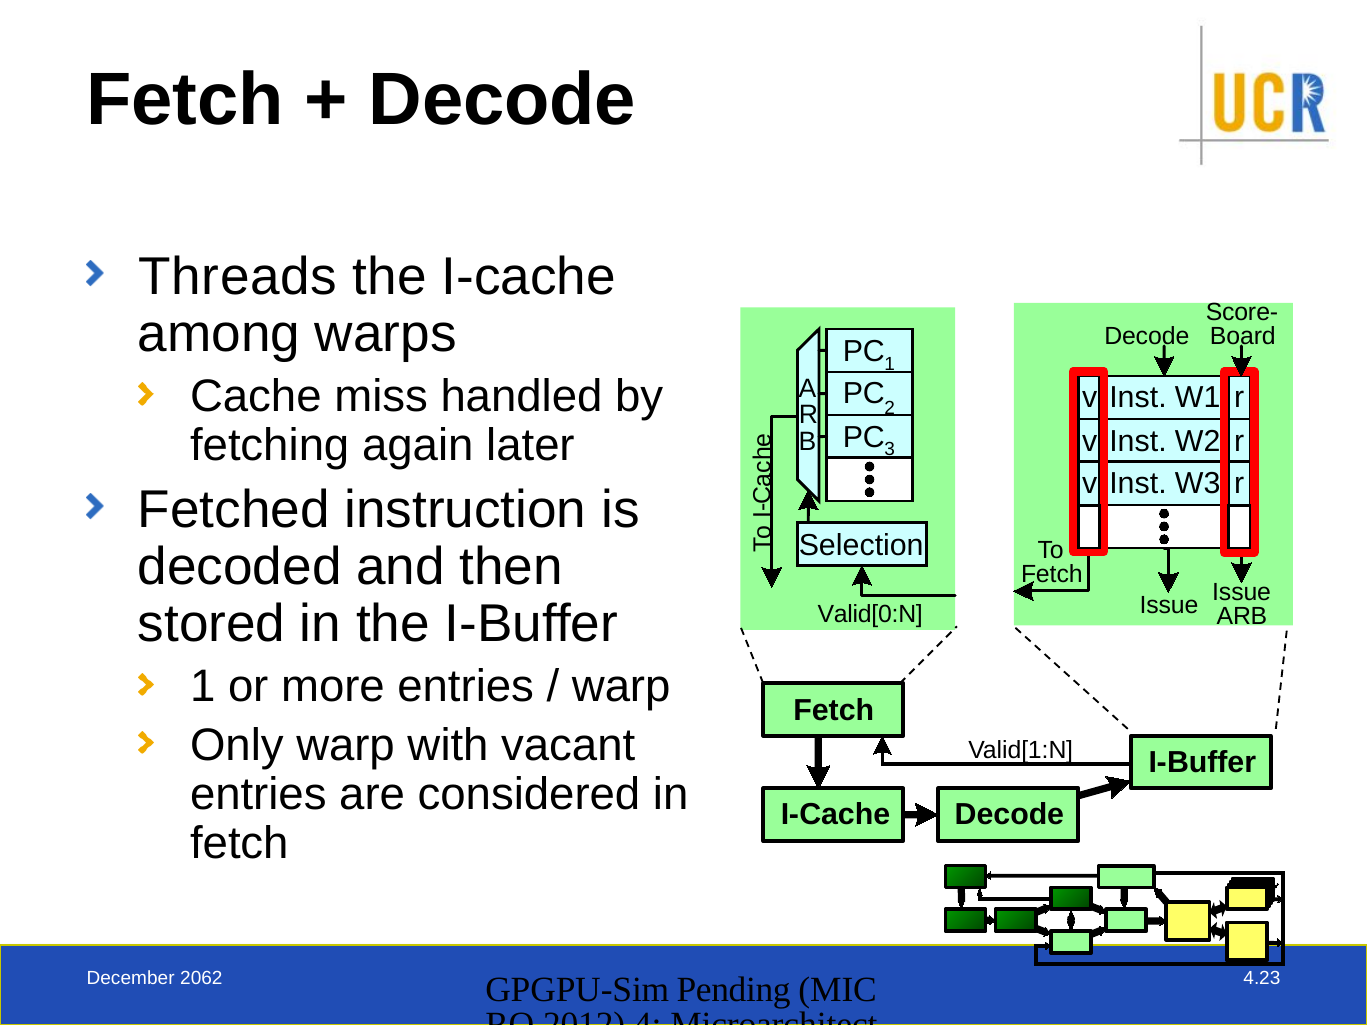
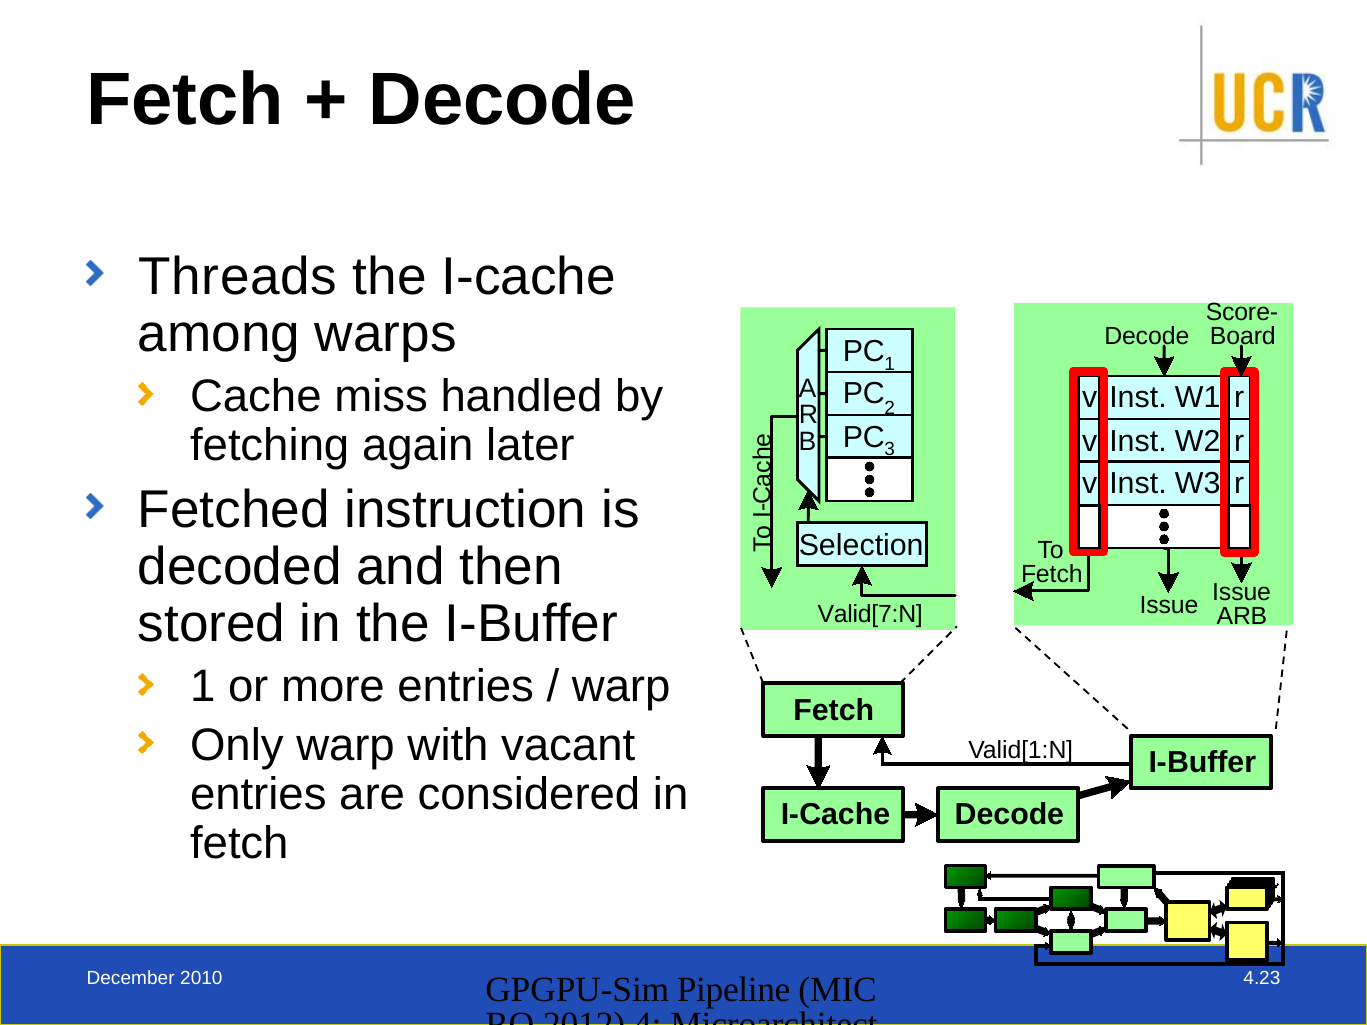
Valid[0:N: Valid[0:N -> Valid[7:N
2062: 2062 -> 2010
Pending: Pending -> Pipeline
